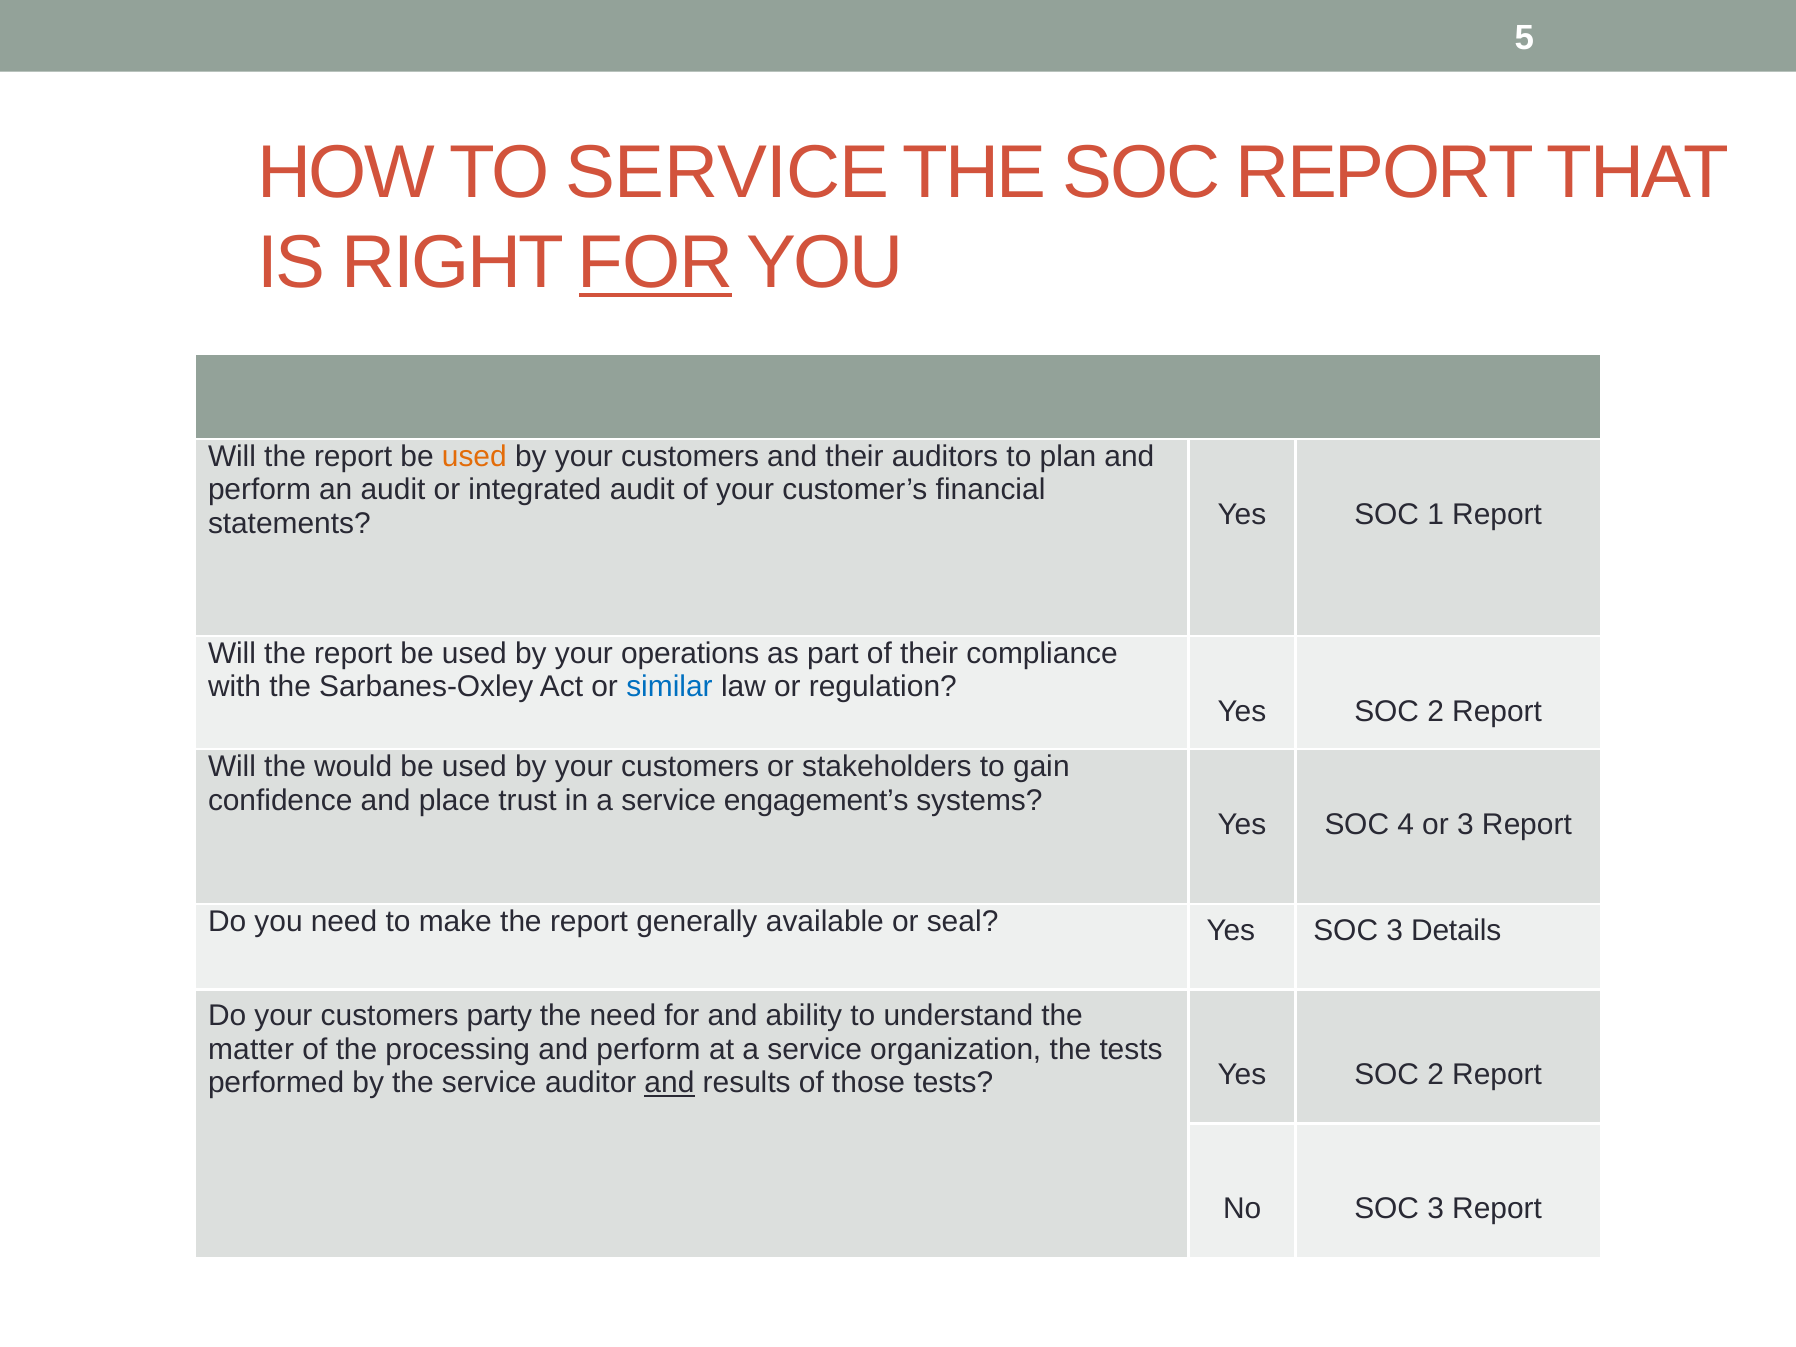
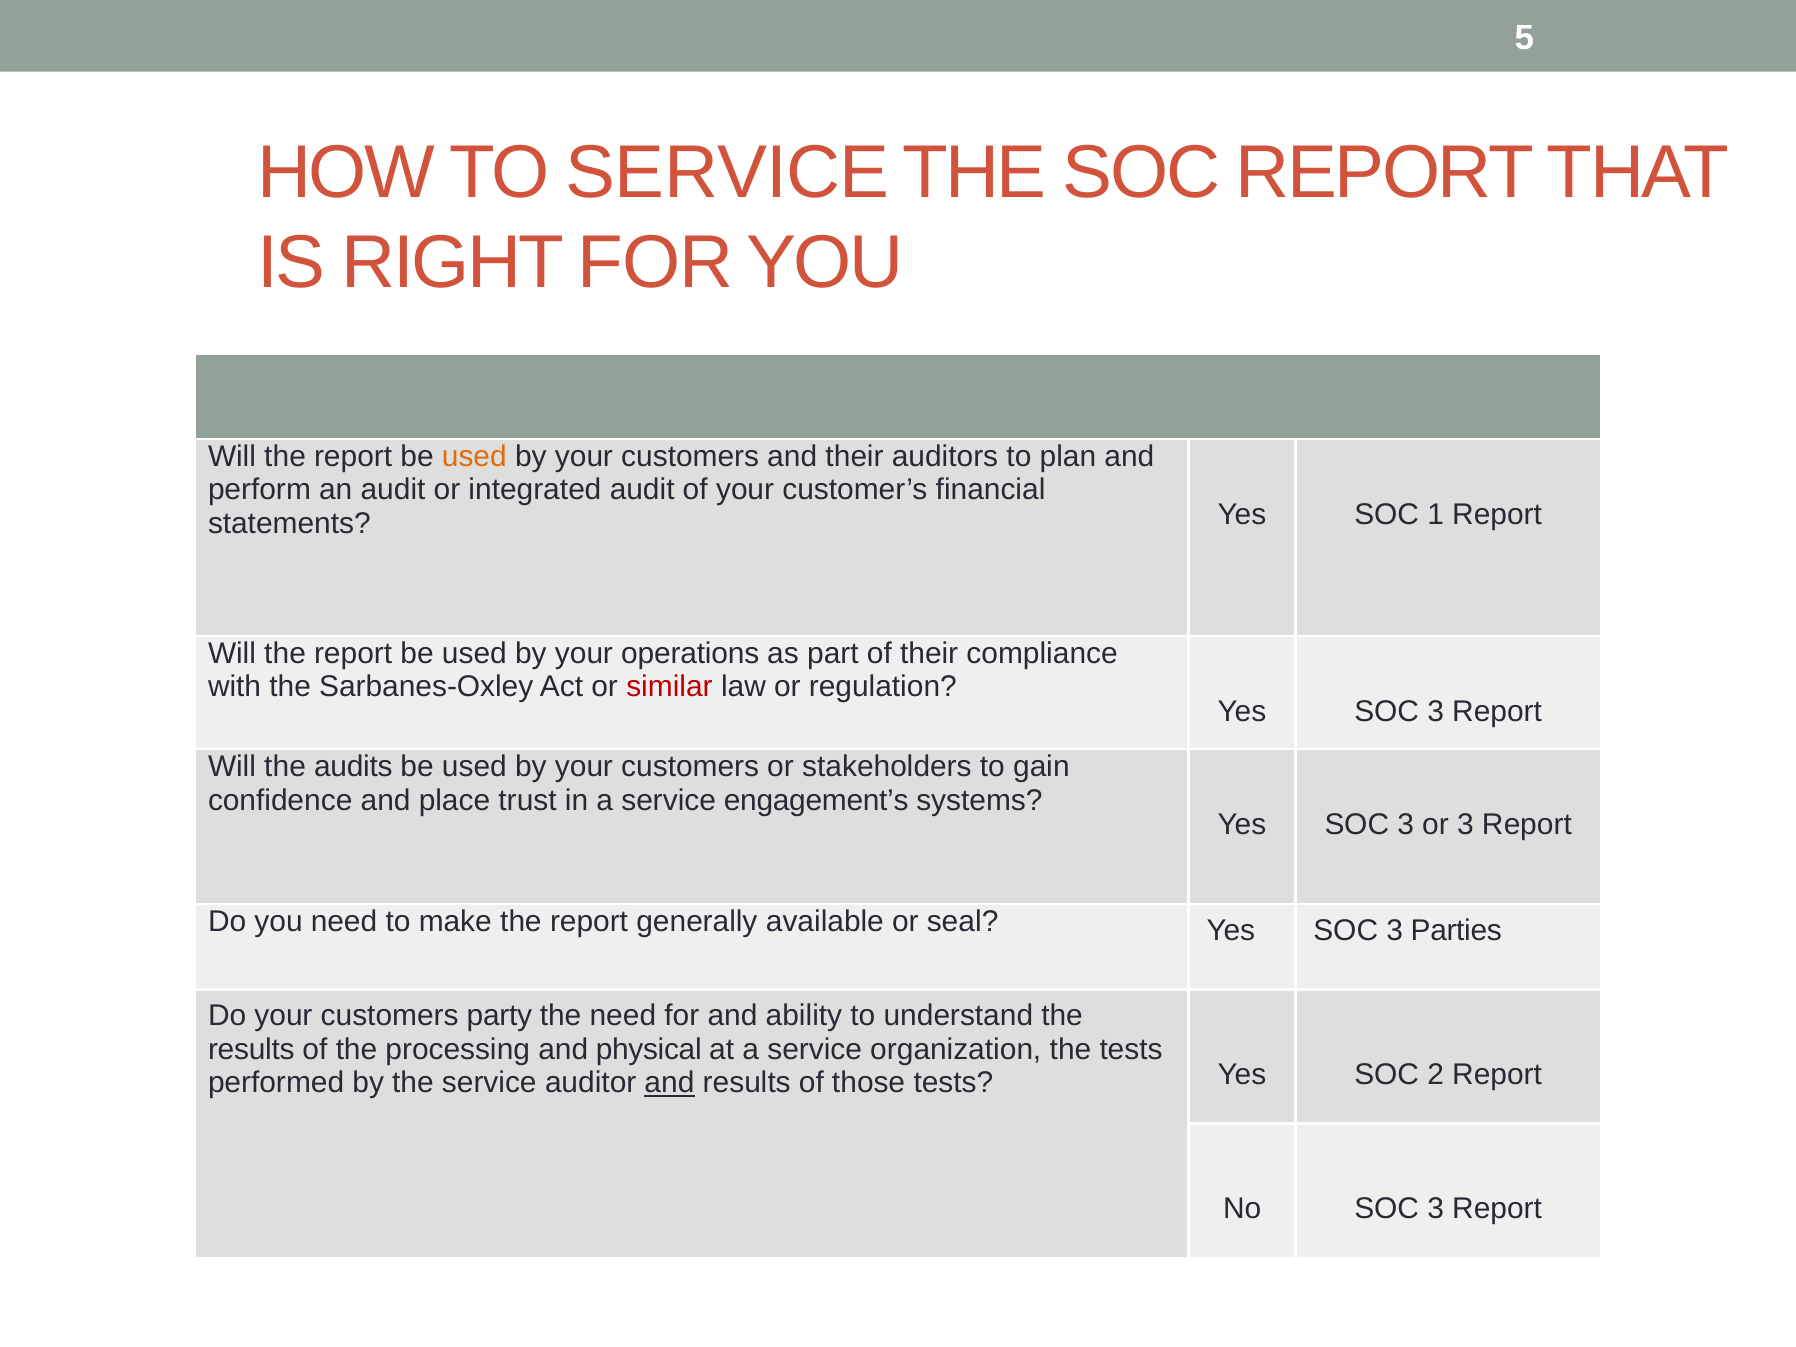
FOR at (656, 263) underline: present -> none
similar colour: blue -> red
2 at (1436, 712): 2 -> 3
would: would -> audits
4 at (1406, 825): 4 -> 3
Details: Details -> Parties
matter at (251, 1049): matter -> results
processing and perform: perform -> physical
